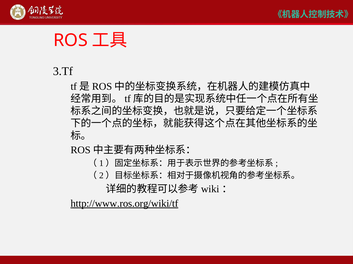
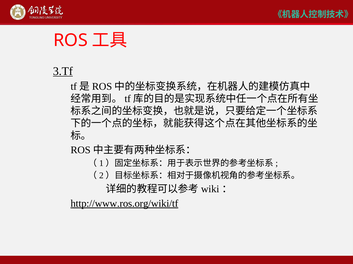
3.Tf underline: none -> present
